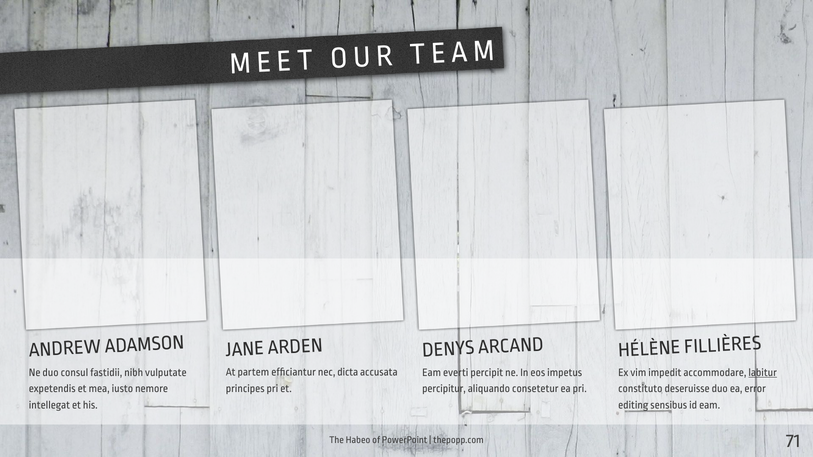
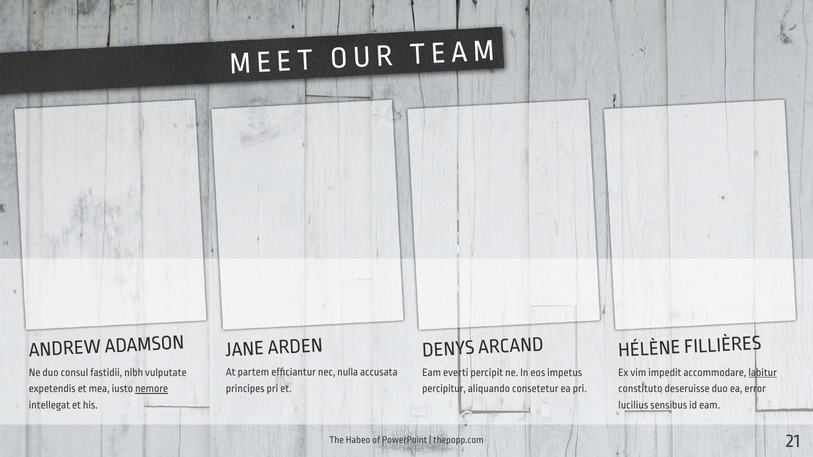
dicta: dicta -> nulla
nemore underline: none -> present
editing: editing -> lucilius
71: 71 -> 21
